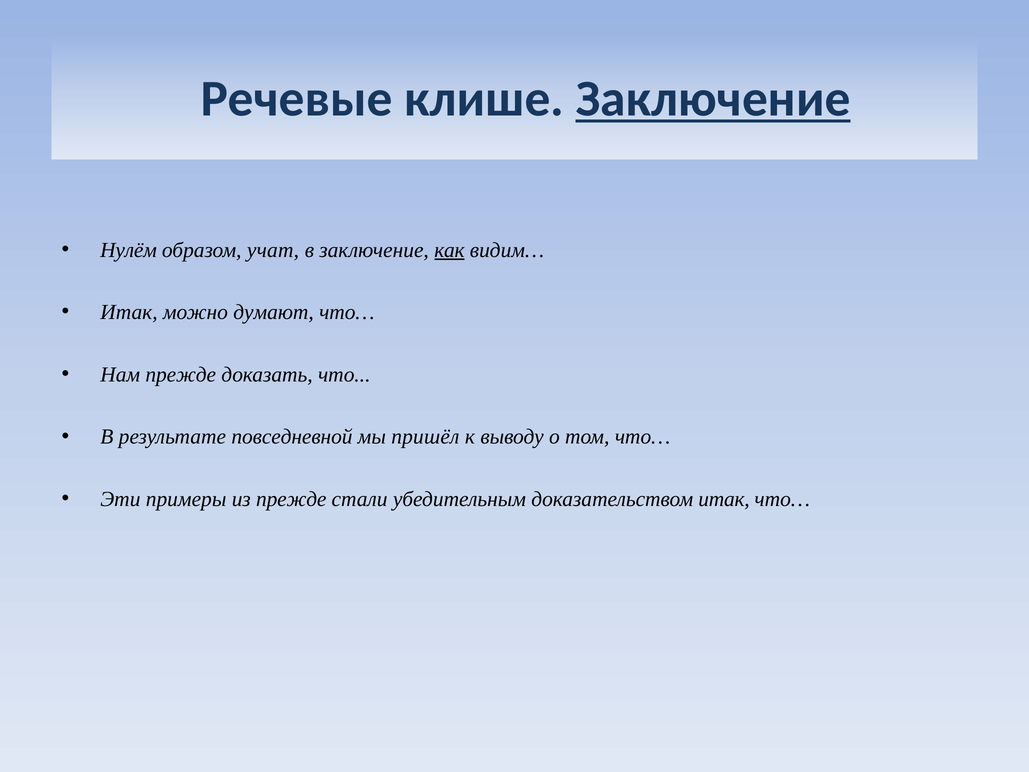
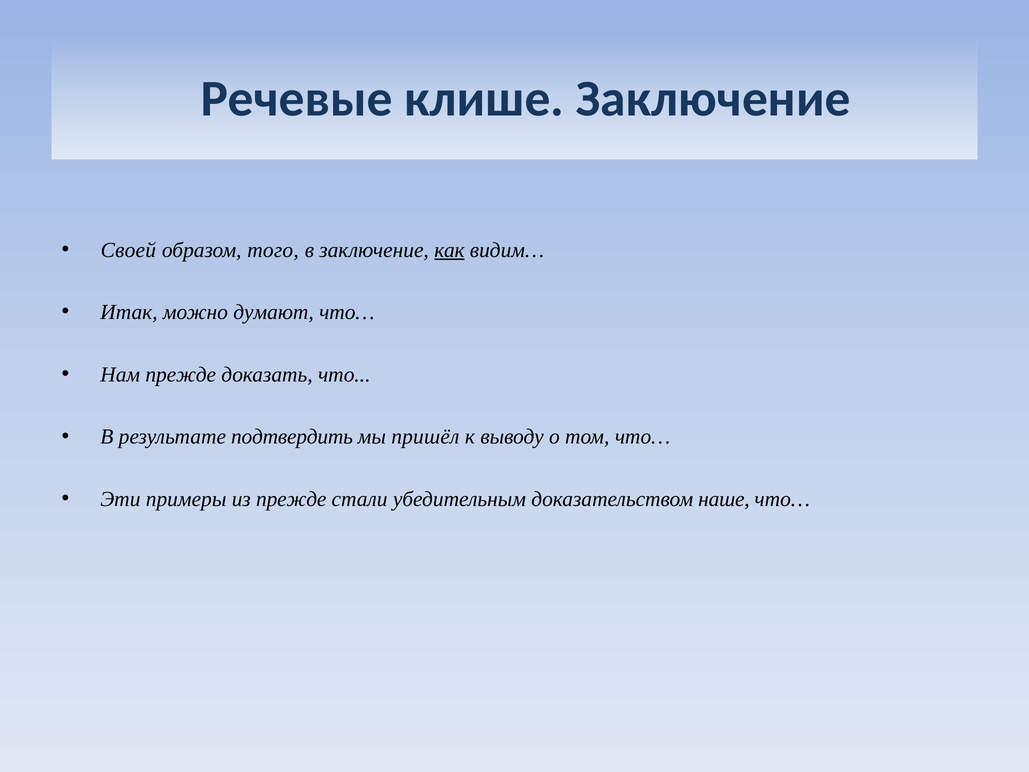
Заключение at (713, 99) underline: present -> none
Нулём: Нулём -> Своей
учат: учат -> того
повседневной: повседневной -> подтвердить
доказательством итак: итак -> наше
